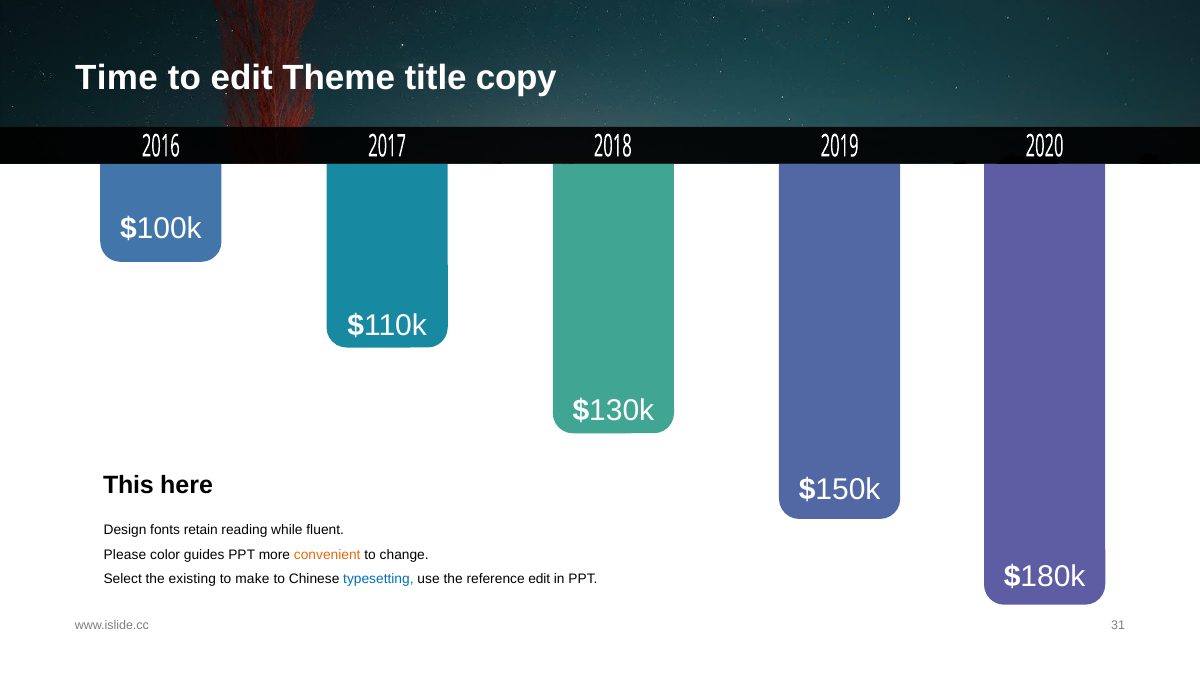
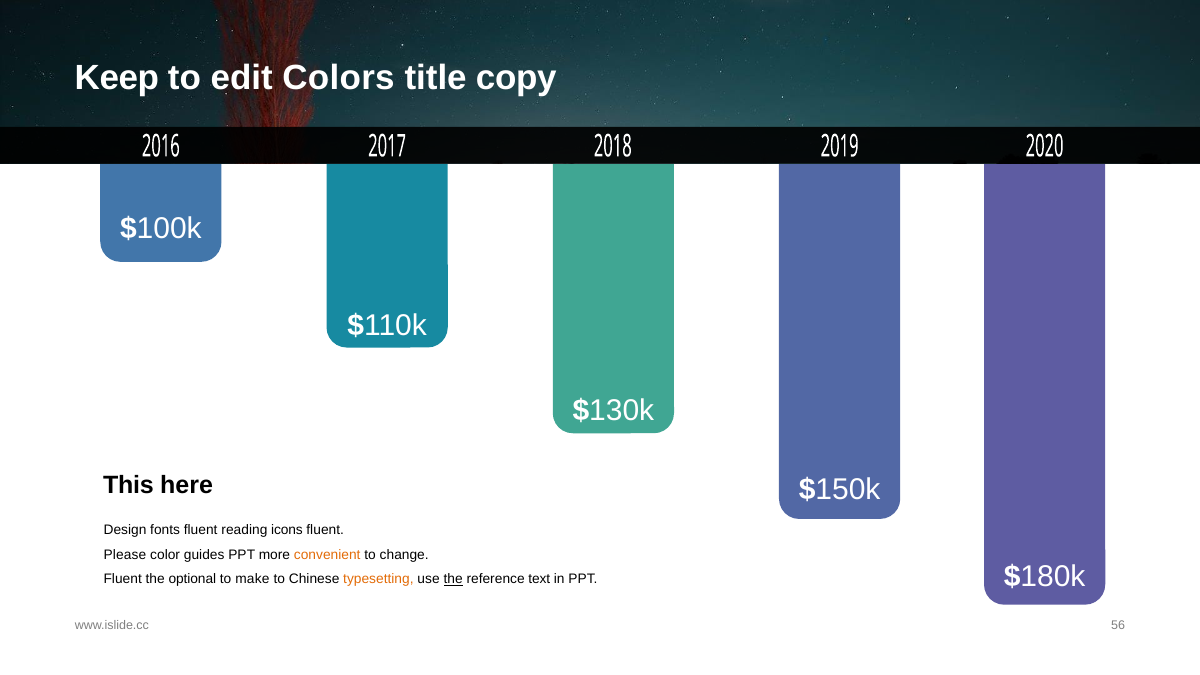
Time: Time -> Keep
Theme: Theme -> Colors
fonts retain: retain -> fluent
while: while -> icons
Select at (123, 579): Select -> Fluent
existing: existing -> optional
typesetting colour: blue -> orange
the at (453, 579) underline: none -> present
reference edit: edit -> text
31: 31 -> 56
